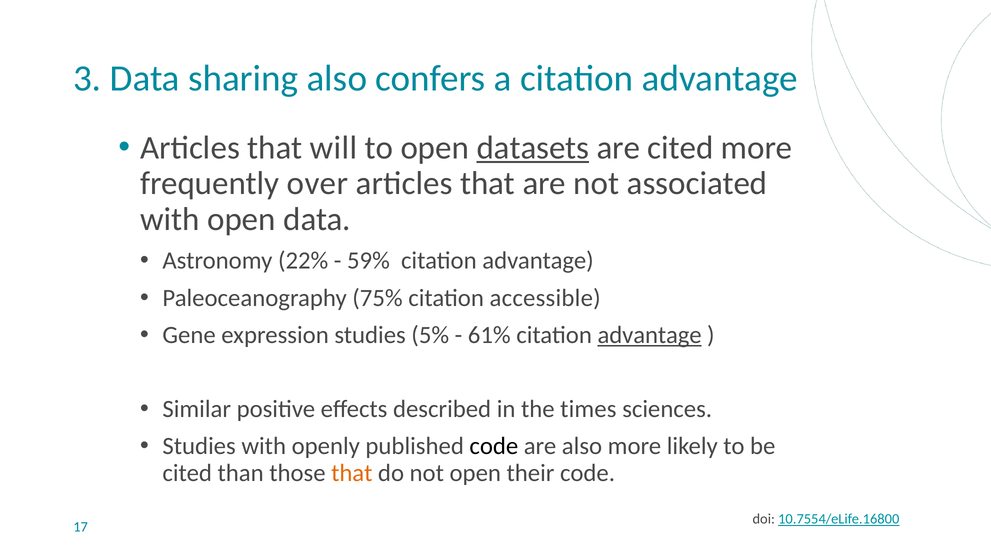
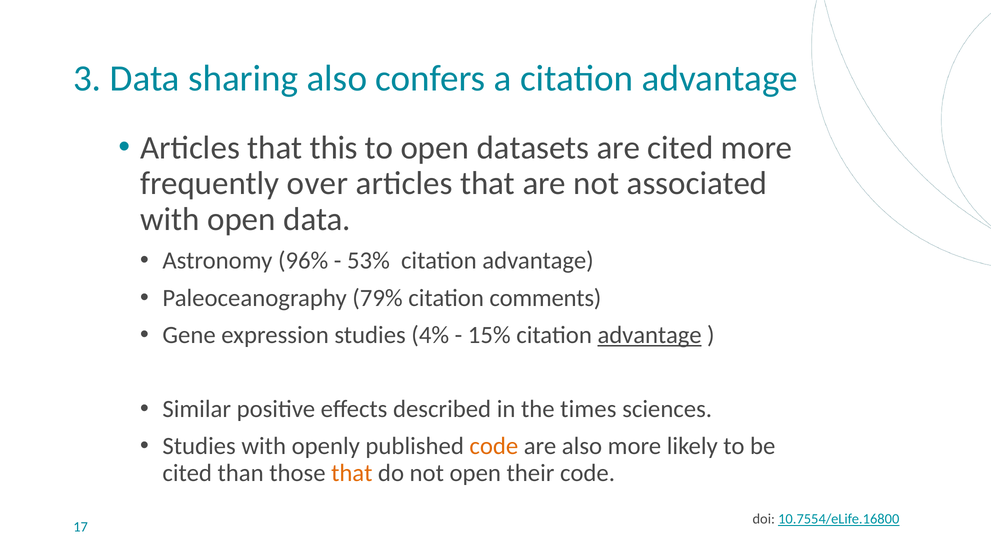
will: will -> this
datasets underline: present -> none
22%: 22% -> 96%
59%: 59% -> 53%
75%: 75% -> 79%
accessible: accessible -> comments
5%: 5% -> 4%
61%: 61% -> 15%
code at (494, 446) colour: black -> orange
